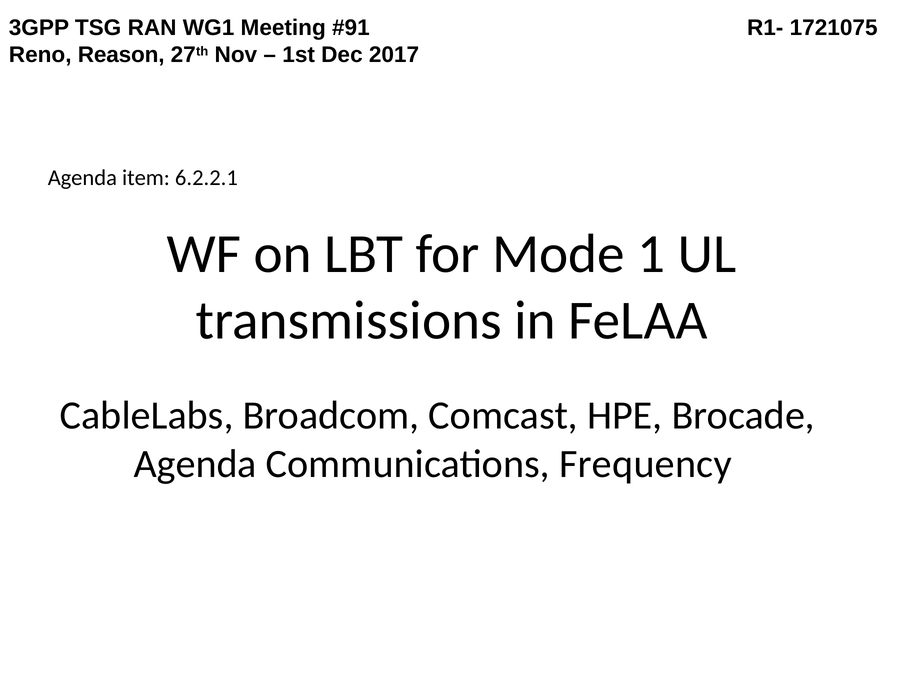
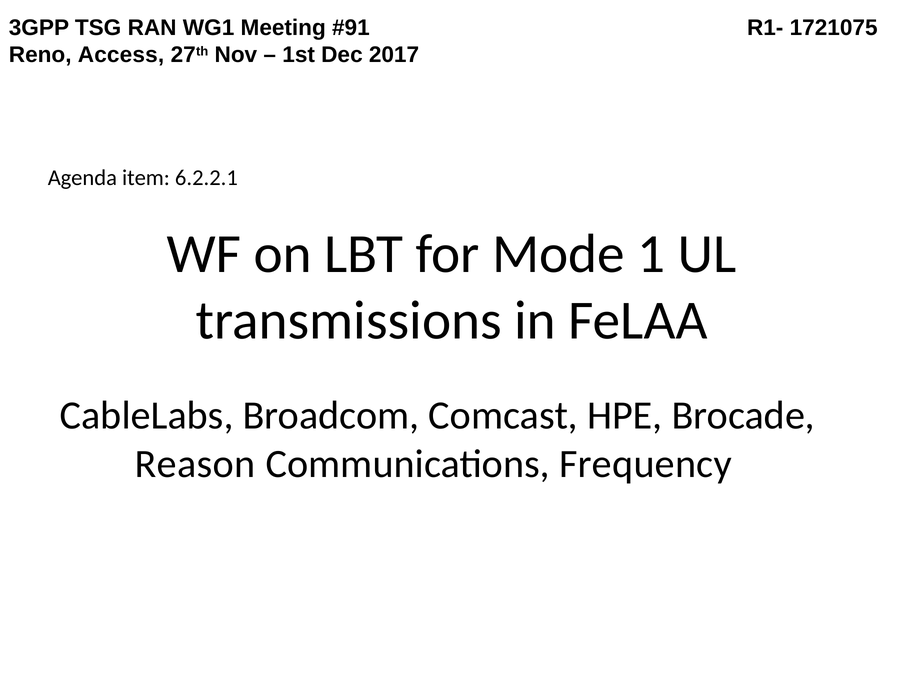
Reason: Reason -> Access
Agenda at (195, 464): Agenda -> Reason
